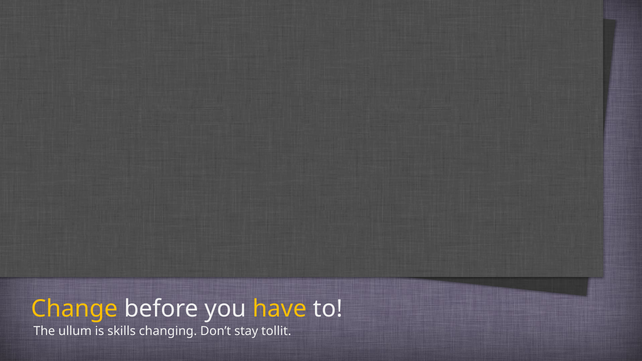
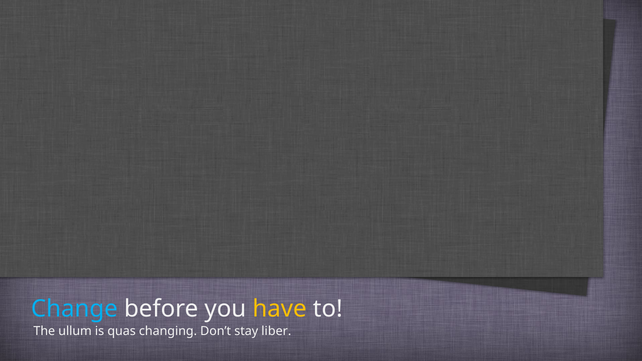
Change colour: yellow -> light blue
skills: skills -> quas
tollit: tollit -> liber
